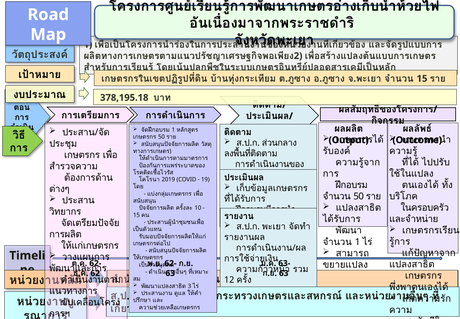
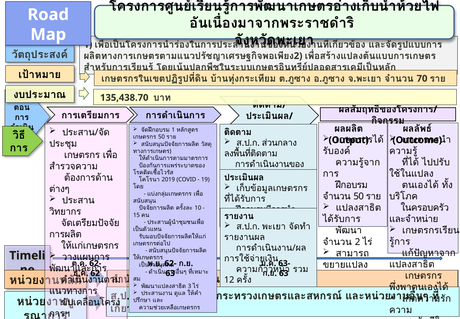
15 at (422, 78): 15 -> 70
378,195.18: 378,195.18 -> 135,438.70
1 at (358, 242): 1 -> 2
